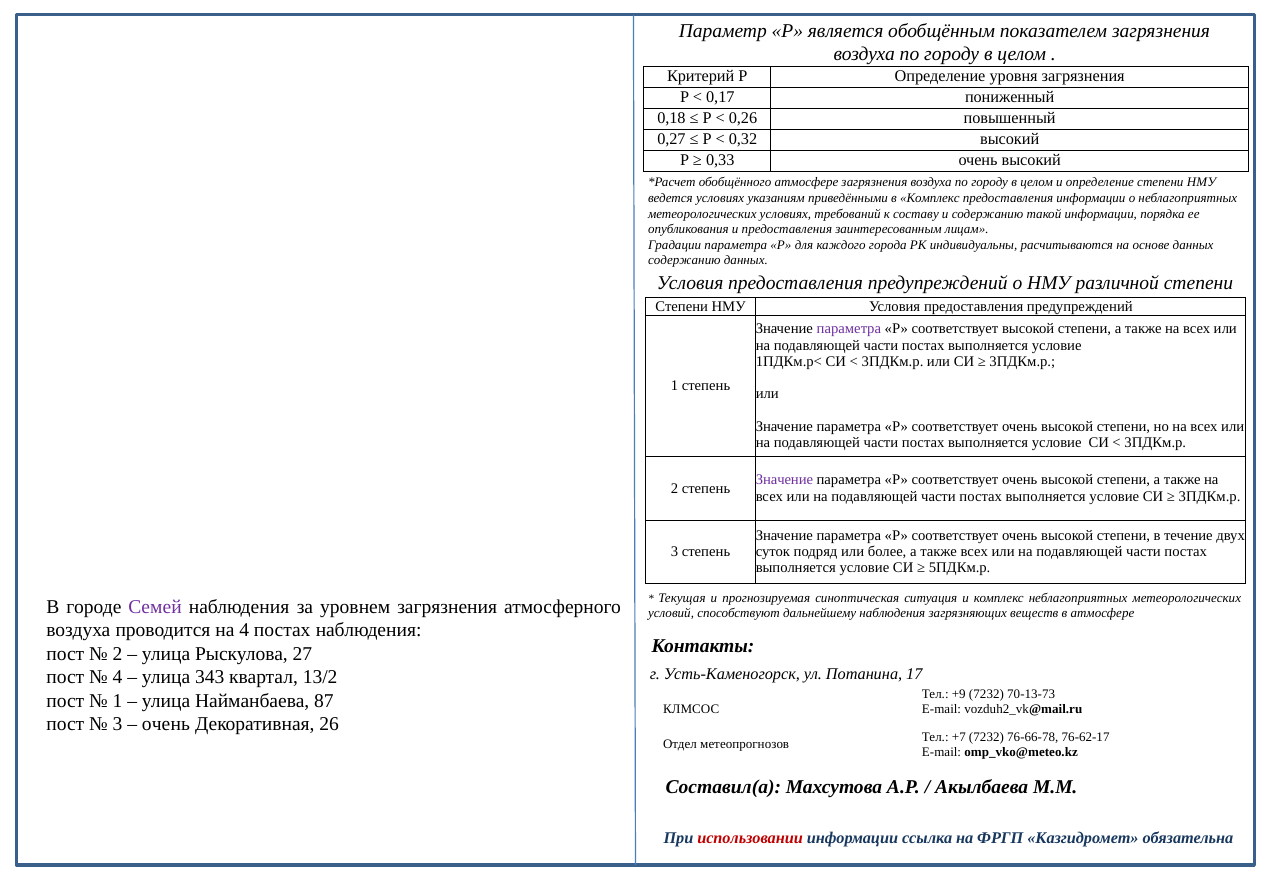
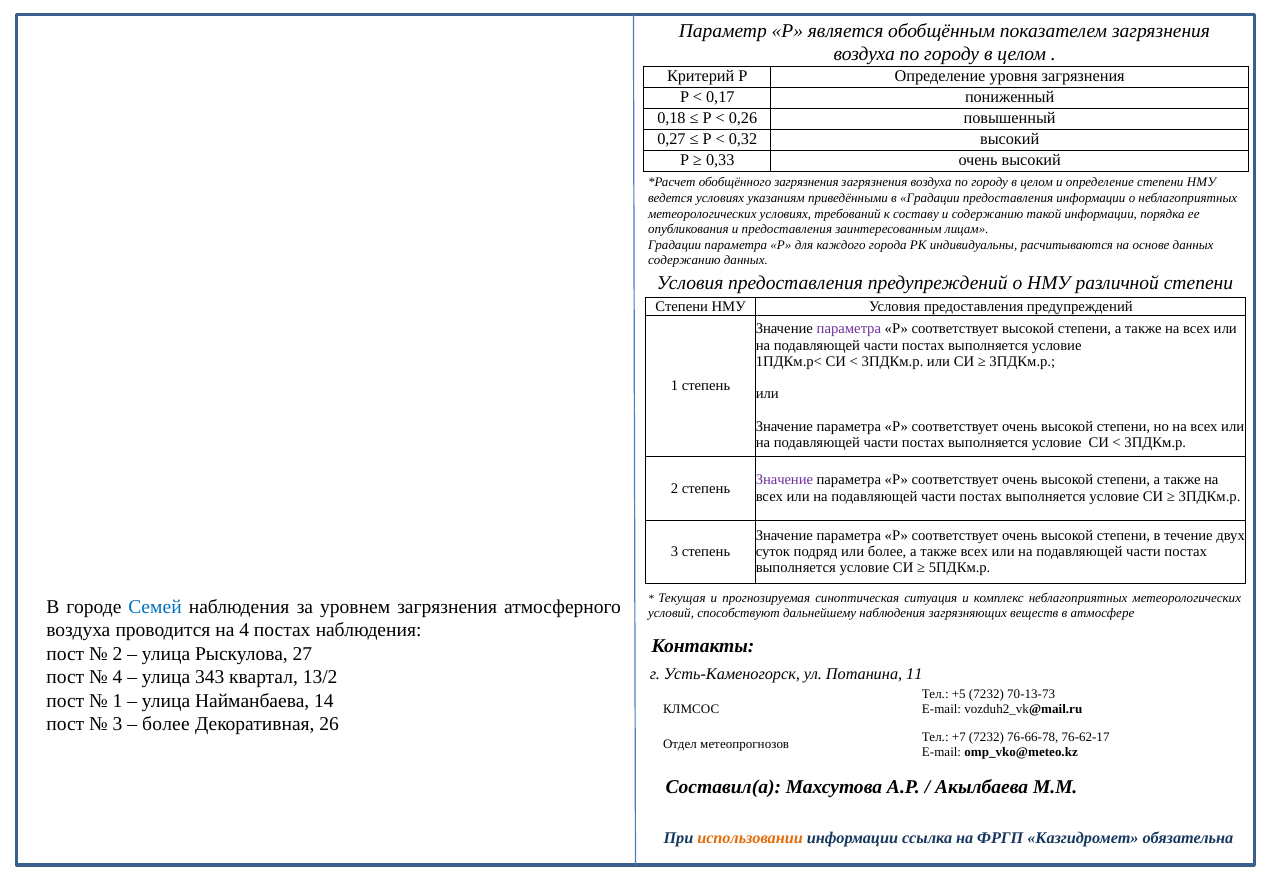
обобщённого атмосфере: атмосфере -> загрязнения
в Комплекс: Комплекс -> Градации
Семей colour: purple -> blue
17: 17 -> 11
+9: +9 -> +5
87: 87 -> 14
очень at (166, 724): очень -> более
использовании colour: red -> orange
